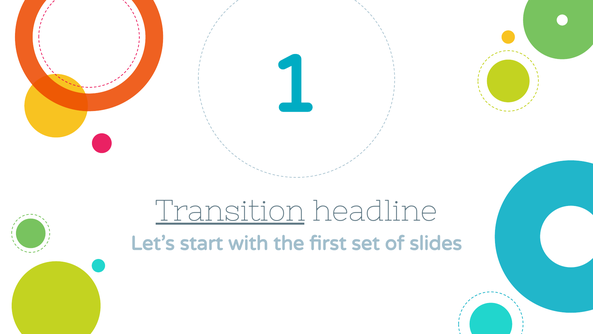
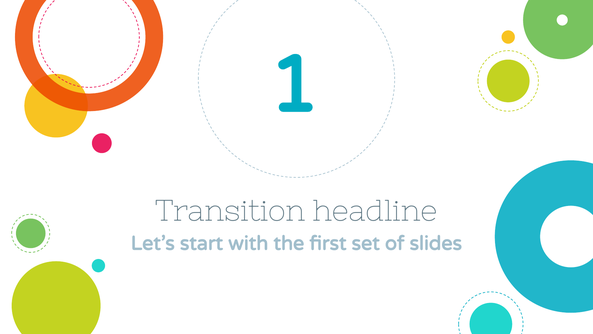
Transition underline: present -> none
